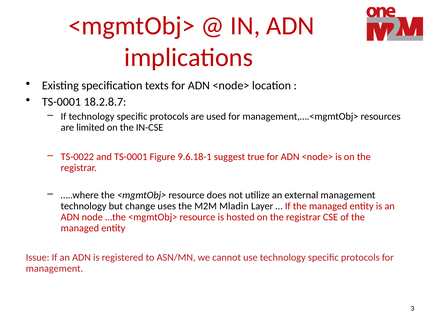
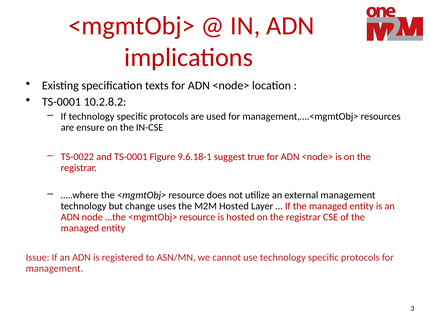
18.2.8.7: 18.2.8.7 -> 10.2.8.2
limited: limited -> ensure
M2M Mladin: Mladin -> Hosted
